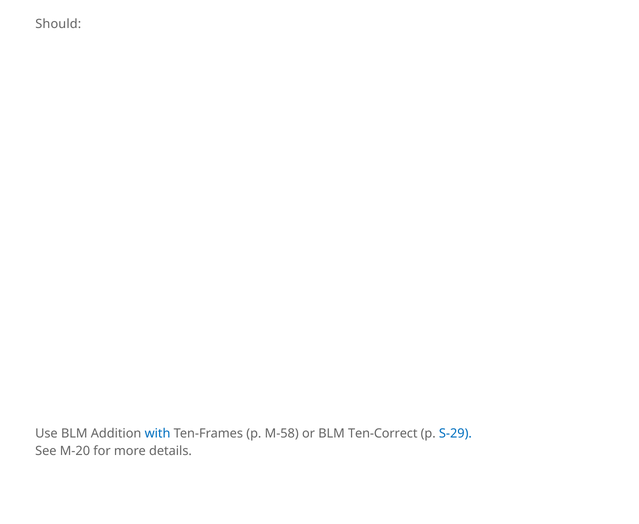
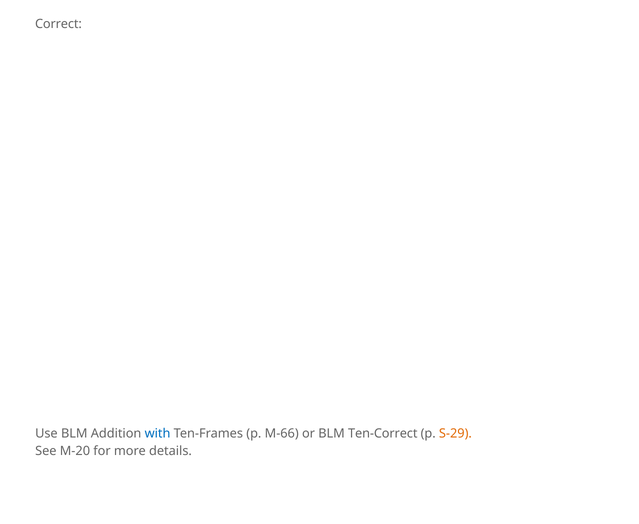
Should: Should -> Correct
M-58: M-58 -> M-66
S-29 colour: blue -> orange
